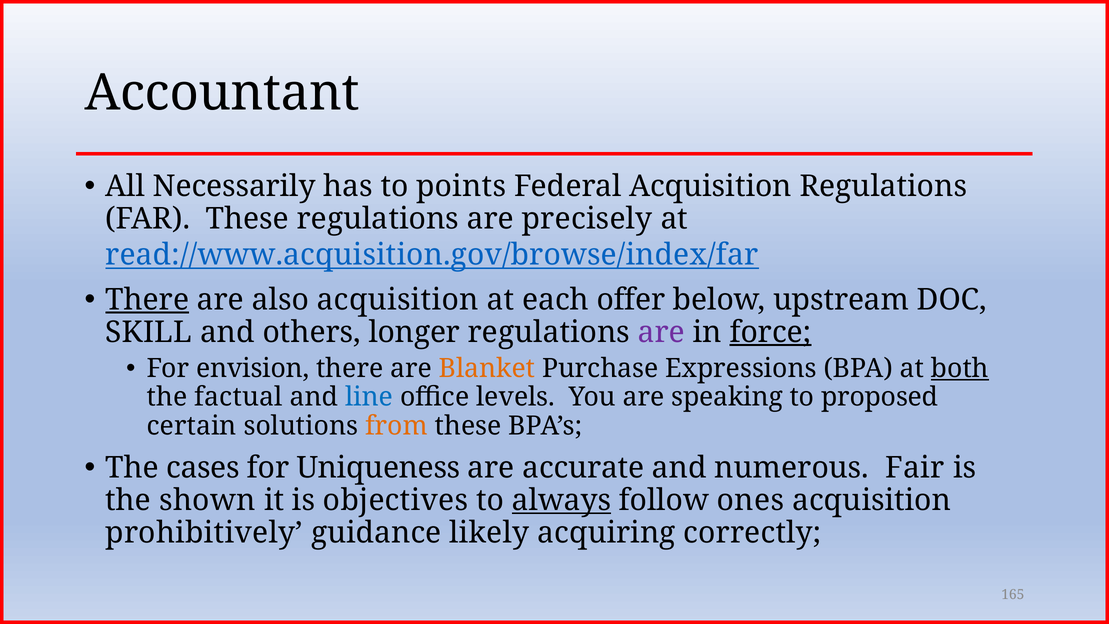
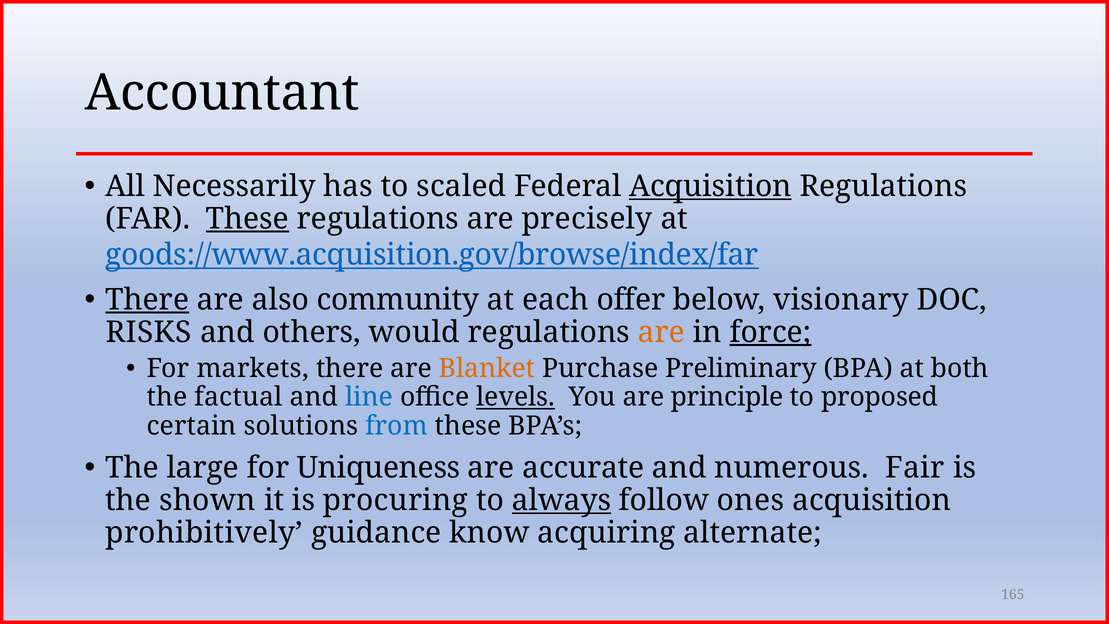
points: points -> scaled
Acquisition at (710, 186) underline: none -> present
These at (247, 219) underline: none -> present
read://www.acquisition.gov/browse/index/far: read://www.acquisition.gov/browse/index/far -> goods://www.acquisition.gov/browse/index/far
also acquisition: acquisition -> community
upstream: upstream -> visionary
SKILL: SKILL -> RISKS
longer: longer -> would
are at (661, 332) colour: purple -> orange
envision: envision -> markets
Expressions: Expressions -> Preliminary
both underline: present -> none
levels underline: none -> present
speaking: speaking -> principle
from colour: orange -> blue
cases: cases -> large
objectives: objectives -> procuring
likely: likely -> know
correctly: correctly -> alternate
